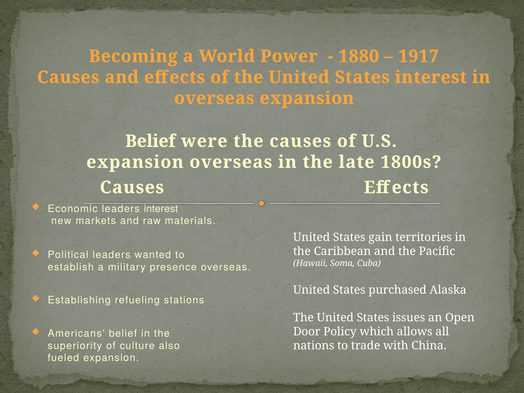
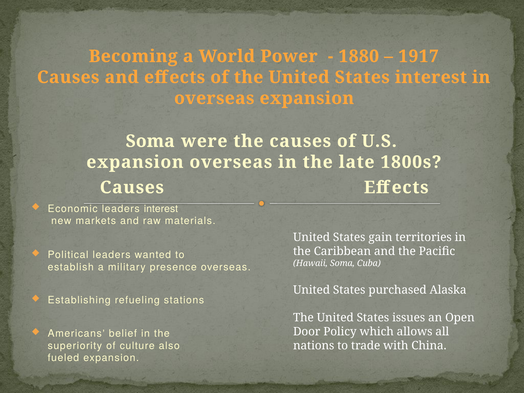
Belief at (150, 141): Belief -> Soma
